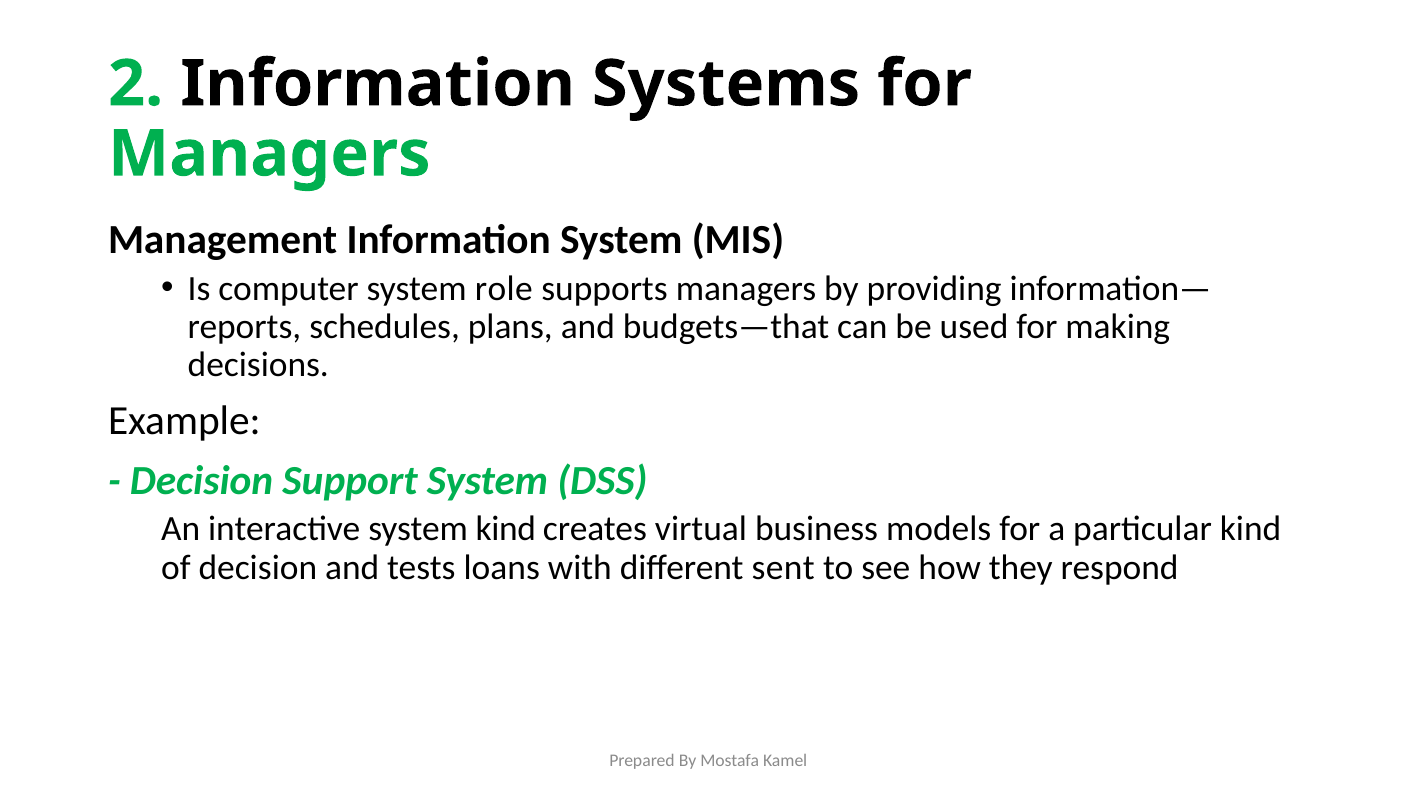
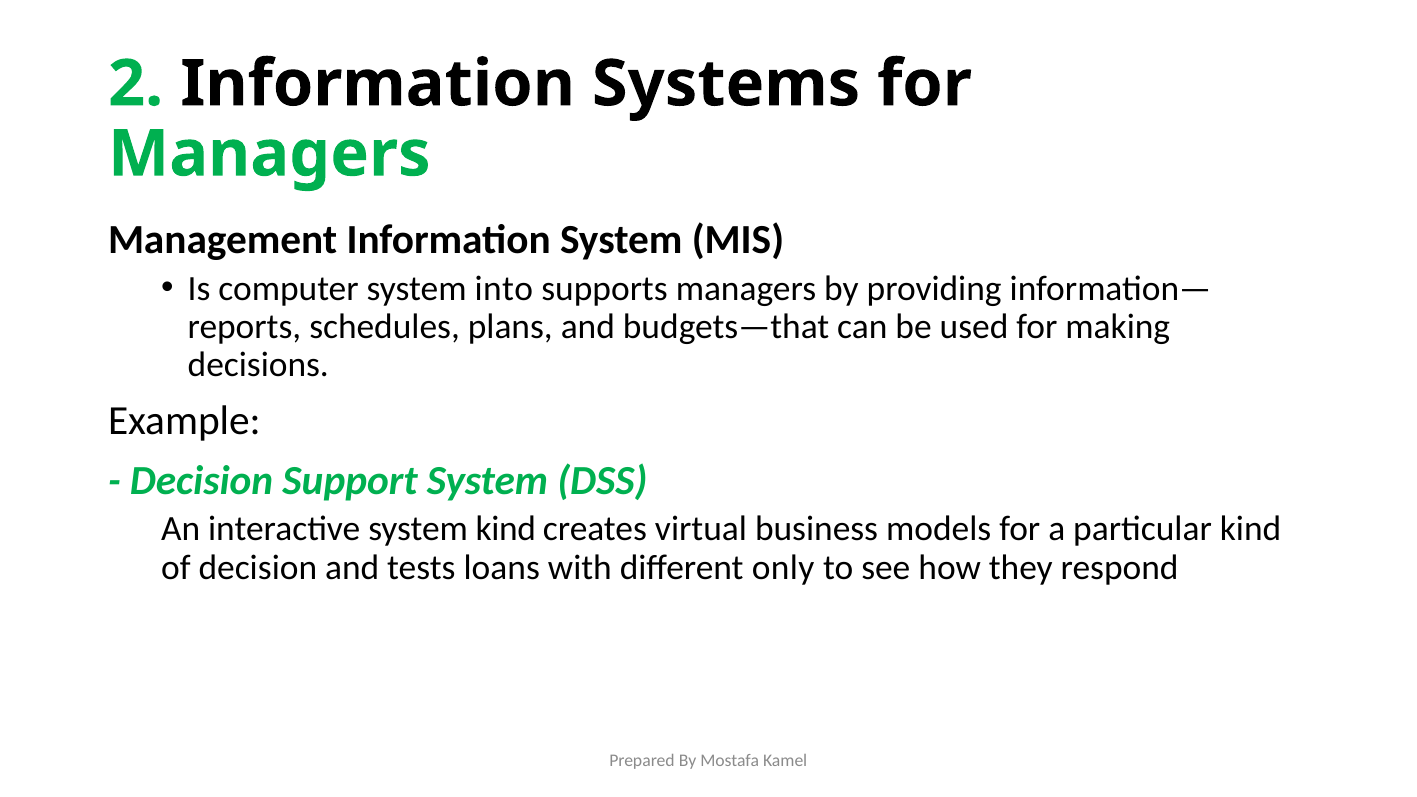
role: role -> into
sent: sent -> only
